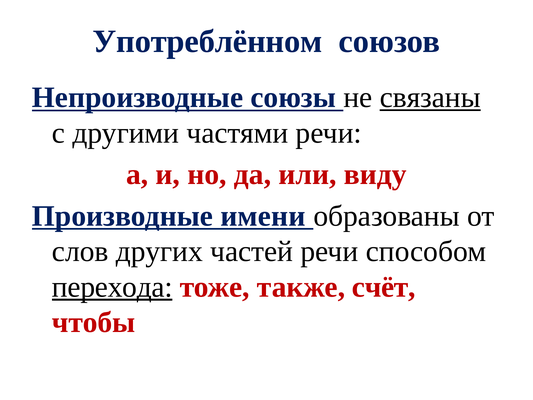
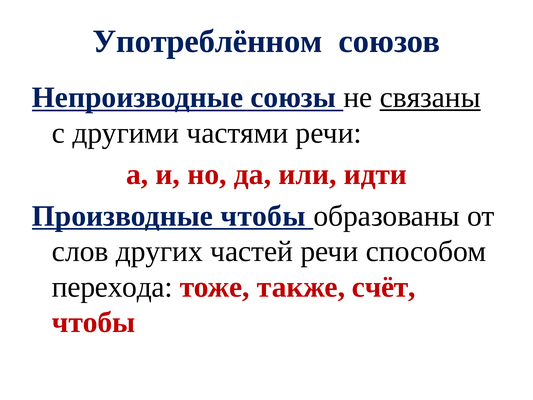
виду: виду -> идти
Производные имени: имени -> чтобы
перехода underline: present -> none
